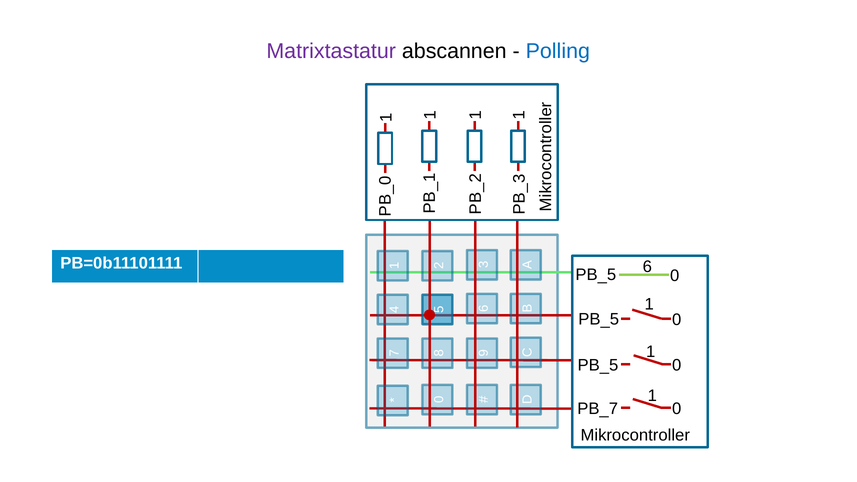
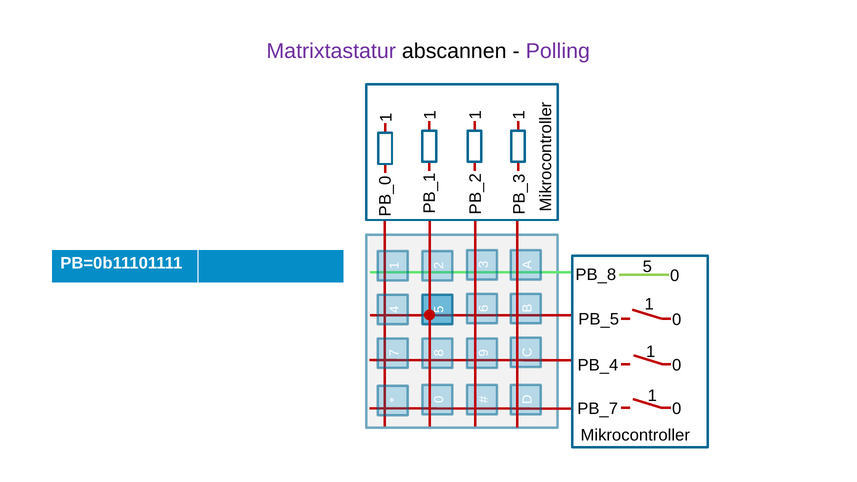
Polling colour: blue -> purple
PB=0b11101111 6: 6 -> 5
PB_5 at (596, 275): PB_5 -> PB_8
PB_5 at (598, 365): PB_5 -> PB_4
